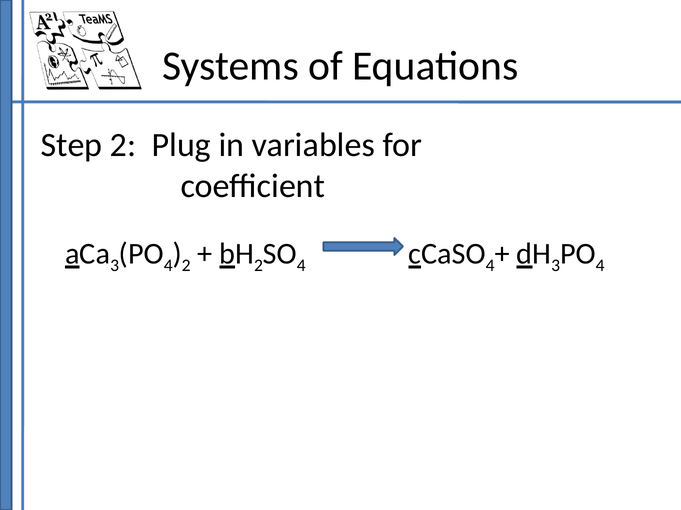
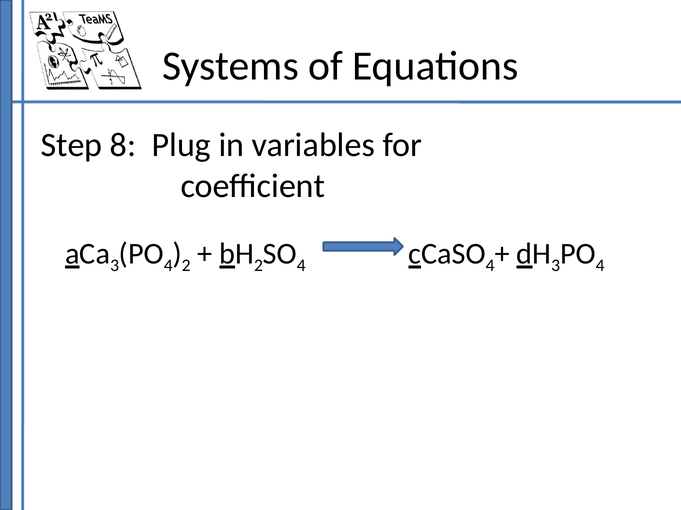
Step 2: 2 -> 8
